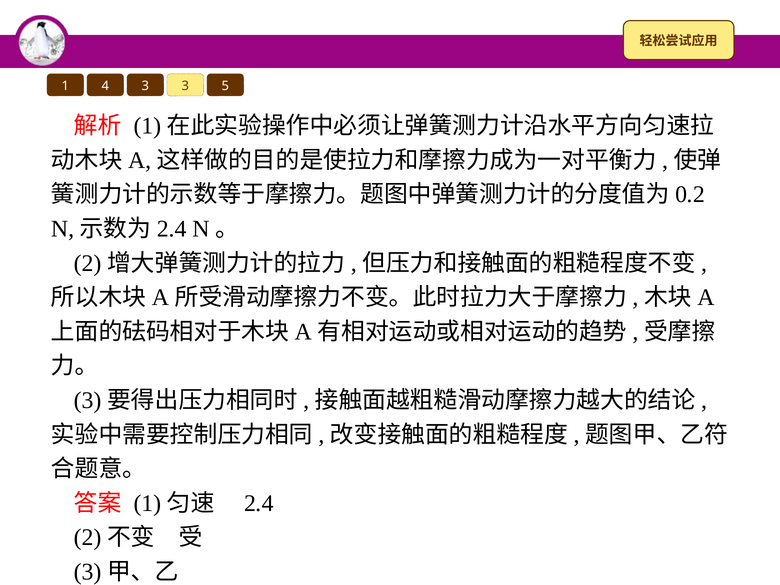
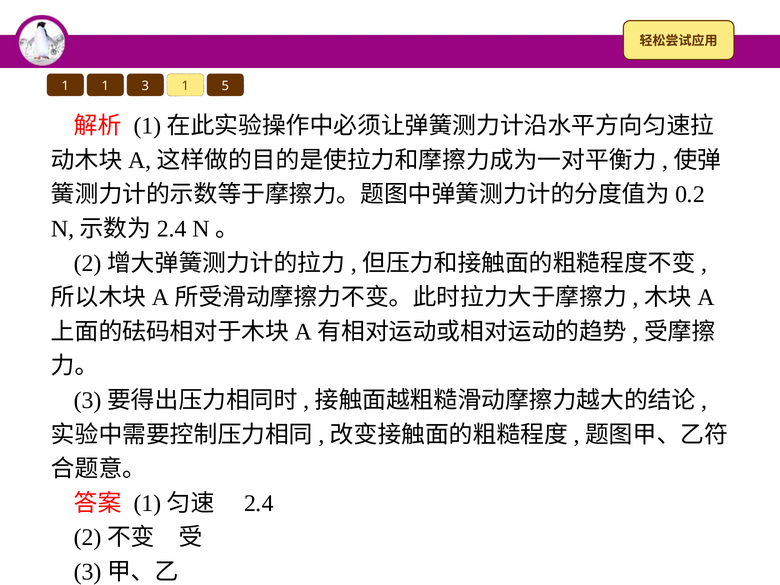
1 4: 4 -> 1
3 3: 3 -> 1
